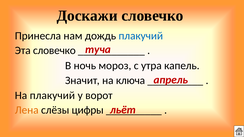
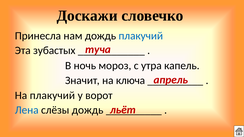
Эта словечко: словечко -> зубастых
Лена colour: orange -> blue
слёзы цифры: цифры -> дождь
